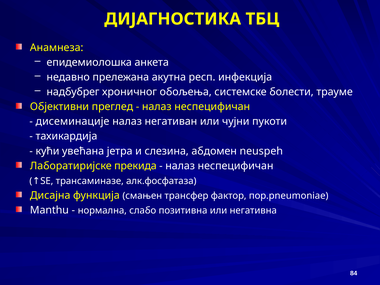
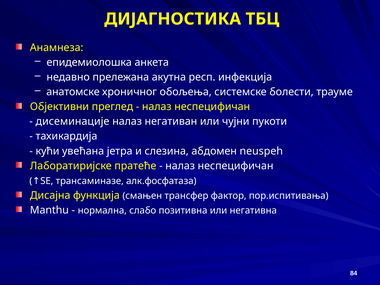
надбубрег: надбубрег -> анатомске
прекида: прекида -> пратеће
пор.pneumoniae: пор.pneumoniae -> пор.испитивања
